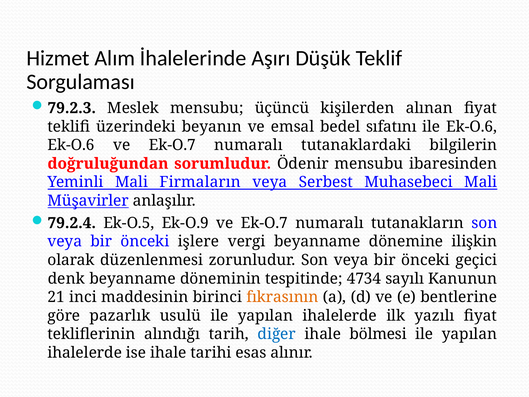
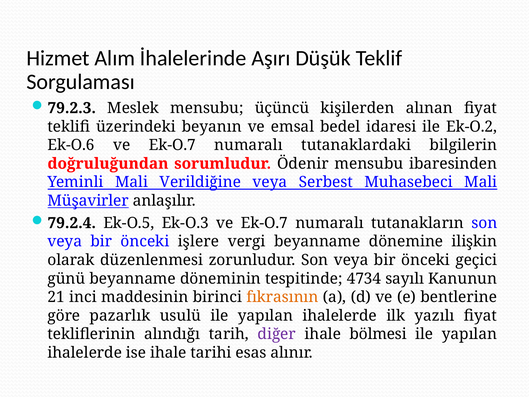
sıfatını: sıfatını -> idaresi
ile Ek-O.6: Ek-O.6 -> Ek-O.2
Firmaların: Firmaların -> Verildiğine
Ek-O.9: Ek-O.9 -> Ek-O.3
denk: denk -> günü
diğer colour: blue -> purple
